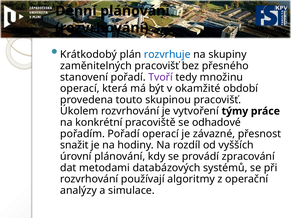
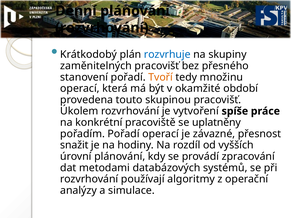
Tvoří colour: purple -> orange
týmy: týmy -> spíše
odhadové: odhadové -> uplatněny
